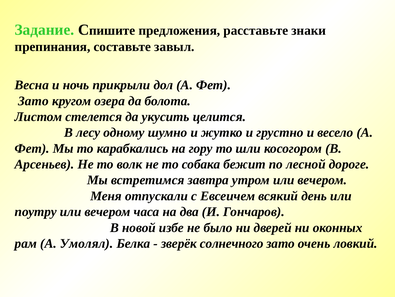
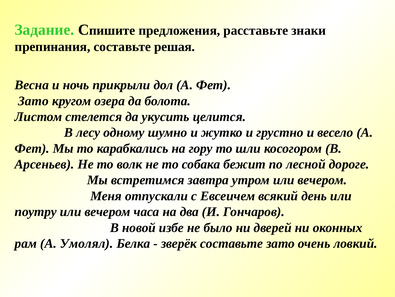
завыл: завыл -> решая
зверёк солнечного: солнечного -> составьте
